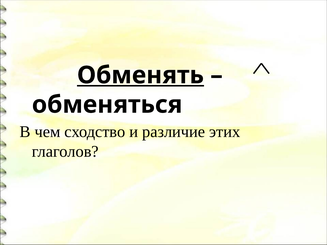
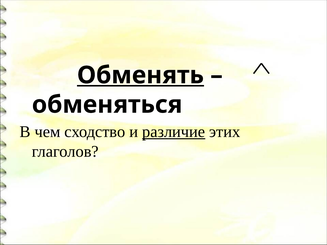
различие underline: none -> present
